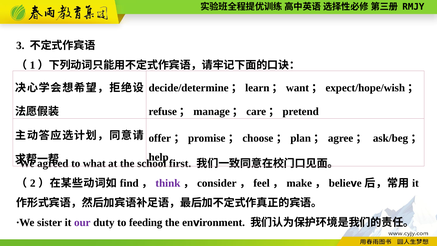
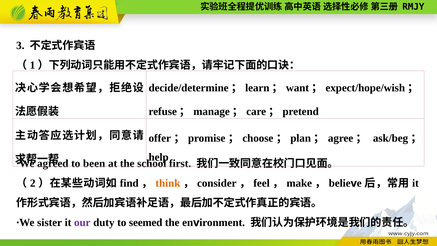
what: what -> been
think colour: purple -> orange
feeding: feeding -> seemed
